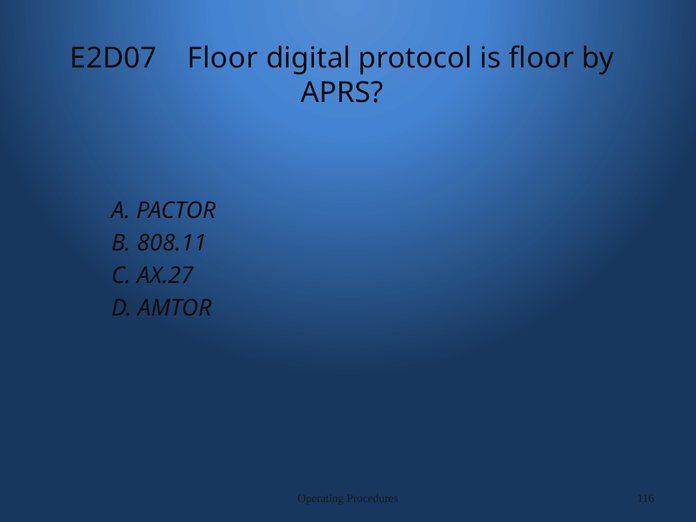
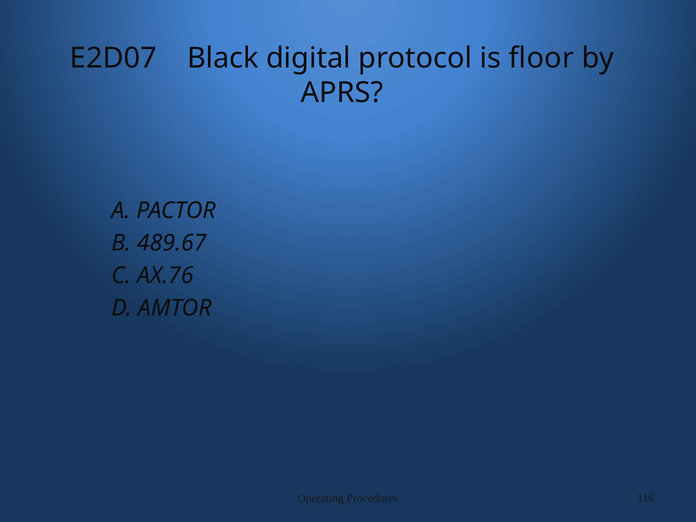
E2D07 Floor: Floor -> Black
808.11: 808.11 -> 489.67
AX.27: AX.27 -> AX.76
